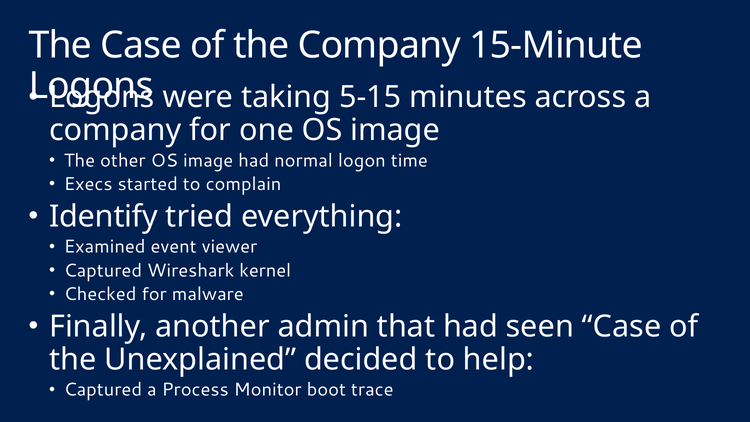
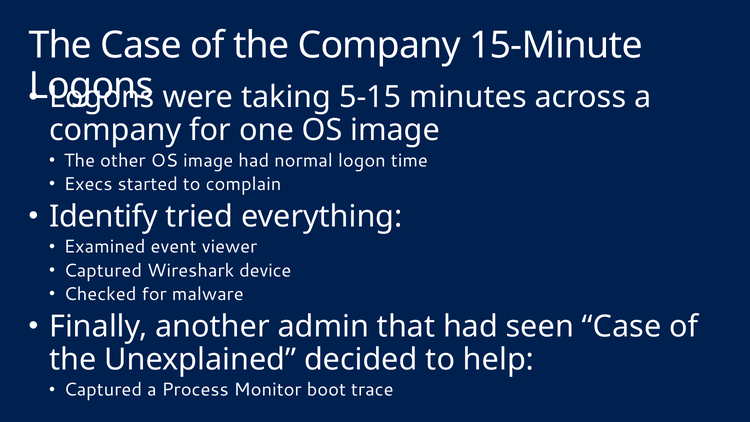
kernel: kernel -> device
